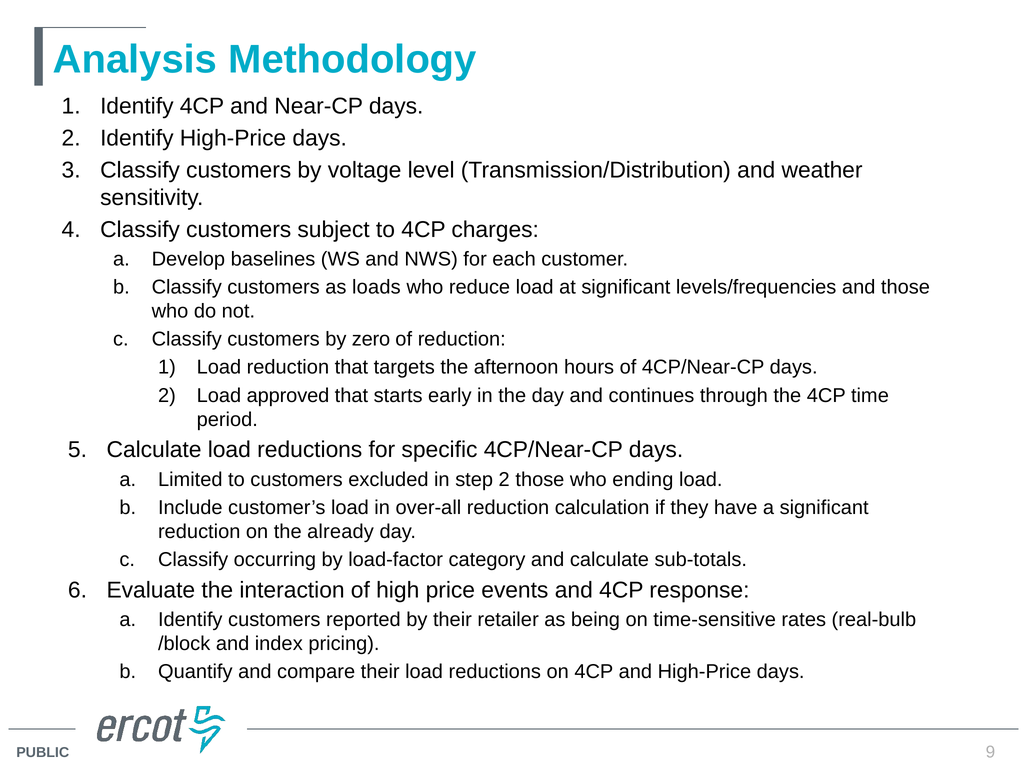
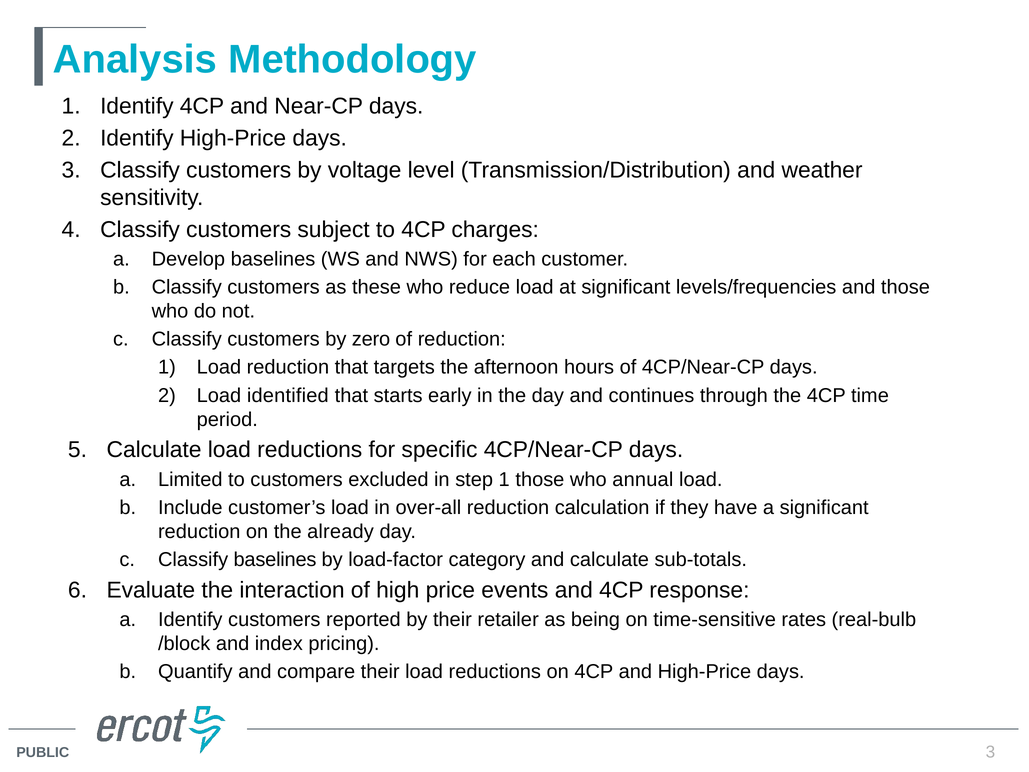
loads: loads -> these
approved: approved -> identified
step 2: 2 -> 1
ending: ending -> annual
Classify occurring: occurring -> baselines
9 at (990, 752): 9 -> 3
